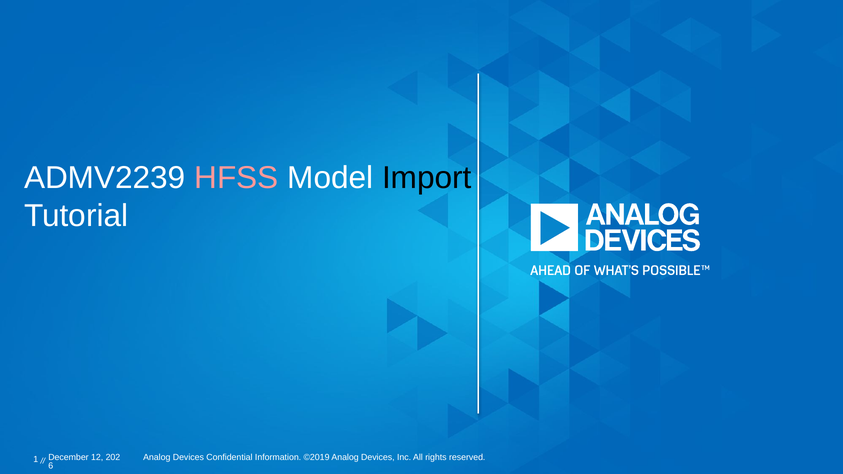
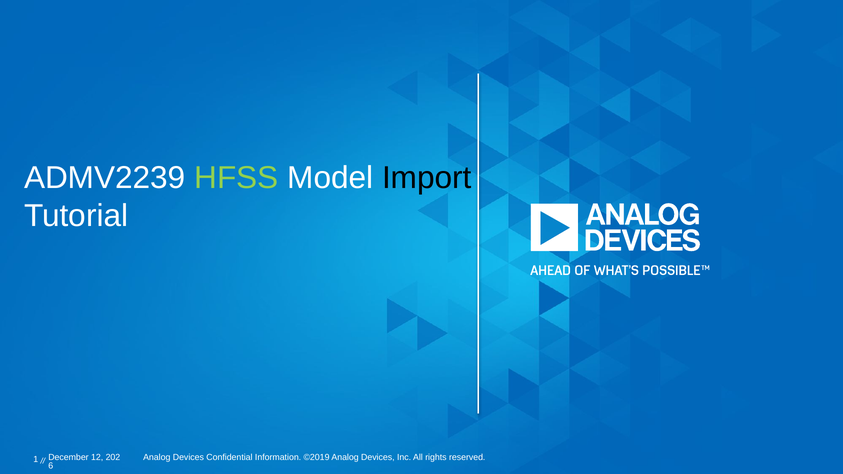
HFSS colour: pink -> light green
